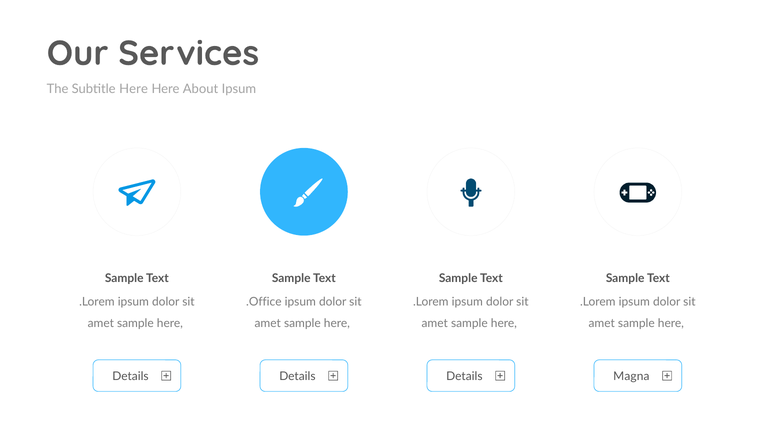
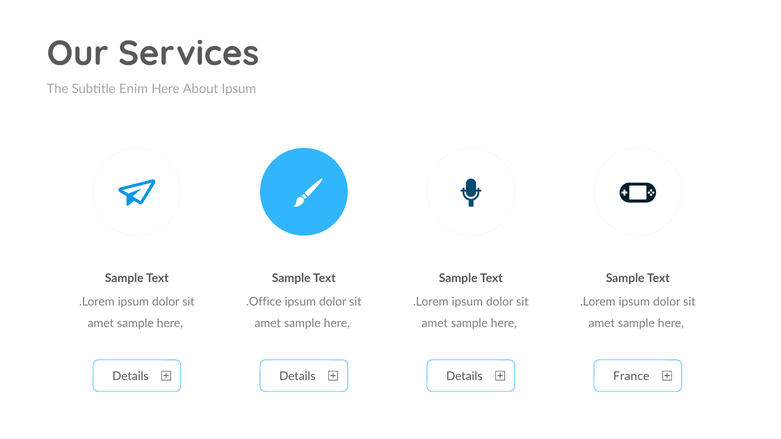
Subtitle Here: Here -> Enim
Magna: Magna -> France
